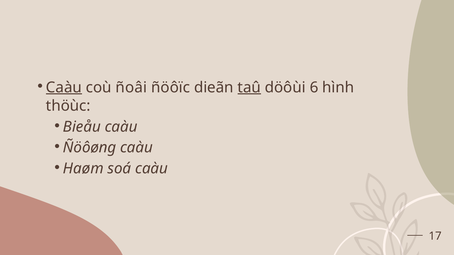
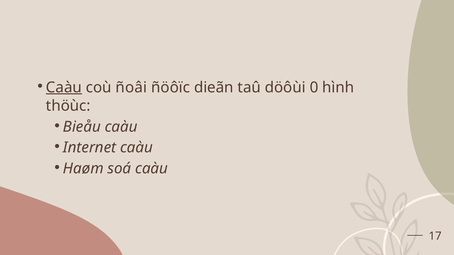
taû underline: present -> none
6: 6 -> 0
Ñöôøng: Ñöôøng -> Internet
